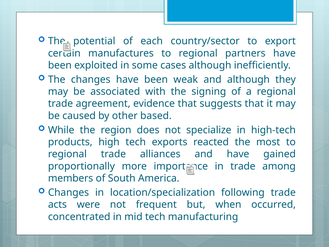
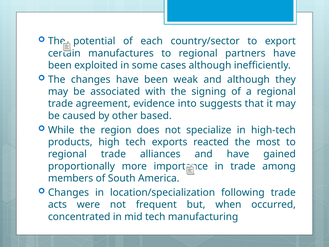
evidence that: that -> into
